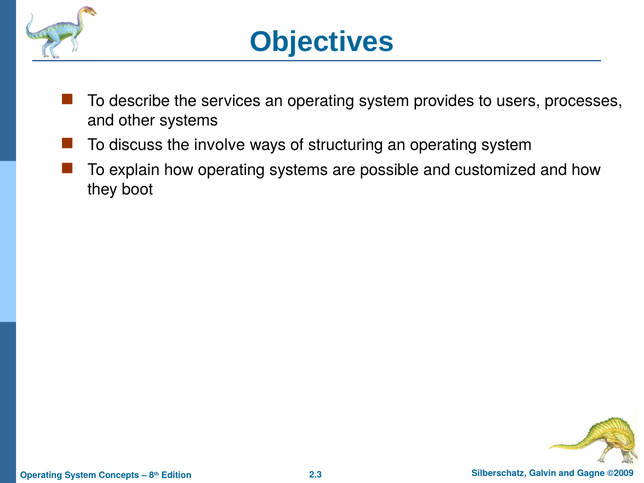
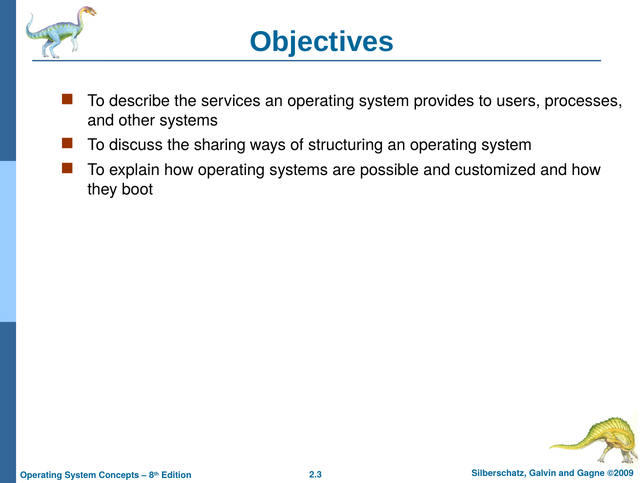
involve: involve -> sharing
